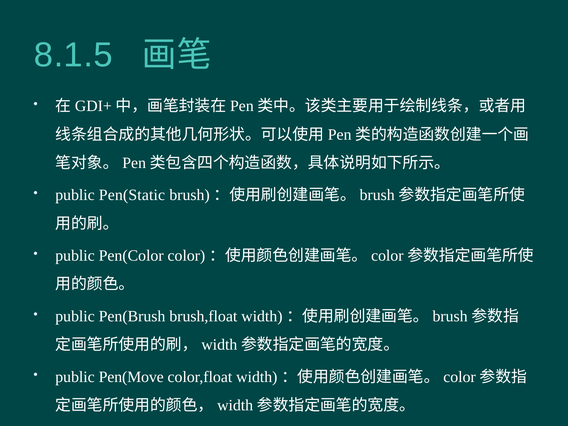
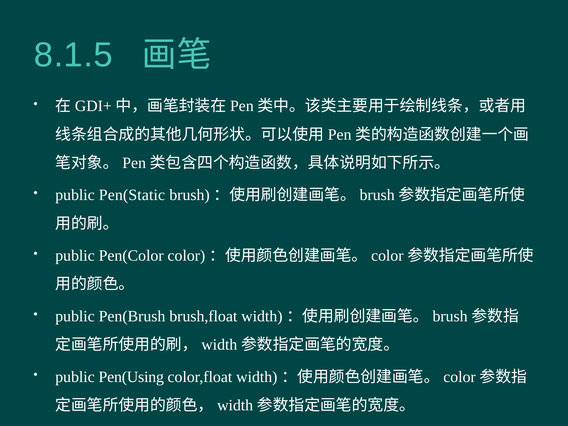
Pen(Move: Pen(Move -> Pen(Using
